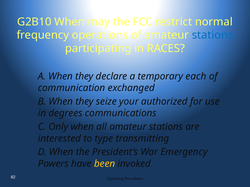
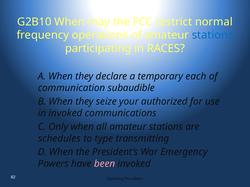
exchanged: exchanged -> subaudible
in degrees: degrees -> invoked
interested: interested -> schedules
been colour: yellow -> pink
